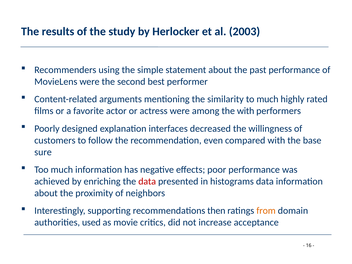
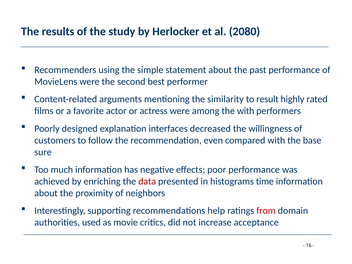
2003: 2003 -> 2080
to much: much -> result
histograms data: data -> time
then: then -> help
from colour: orange -> red
